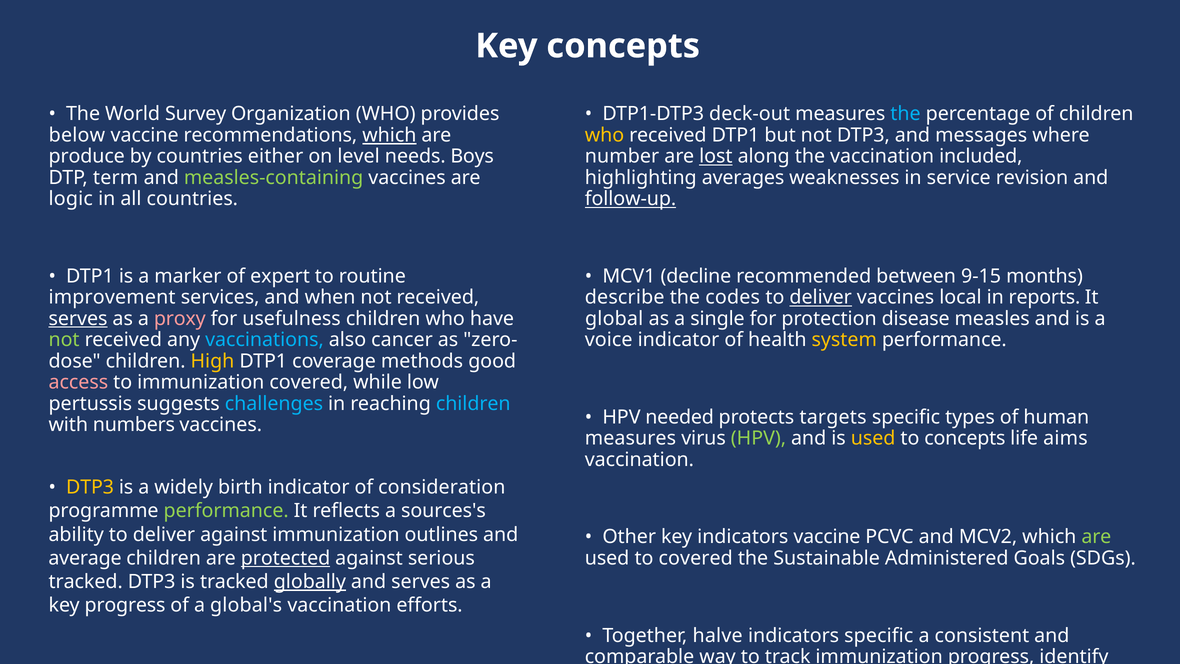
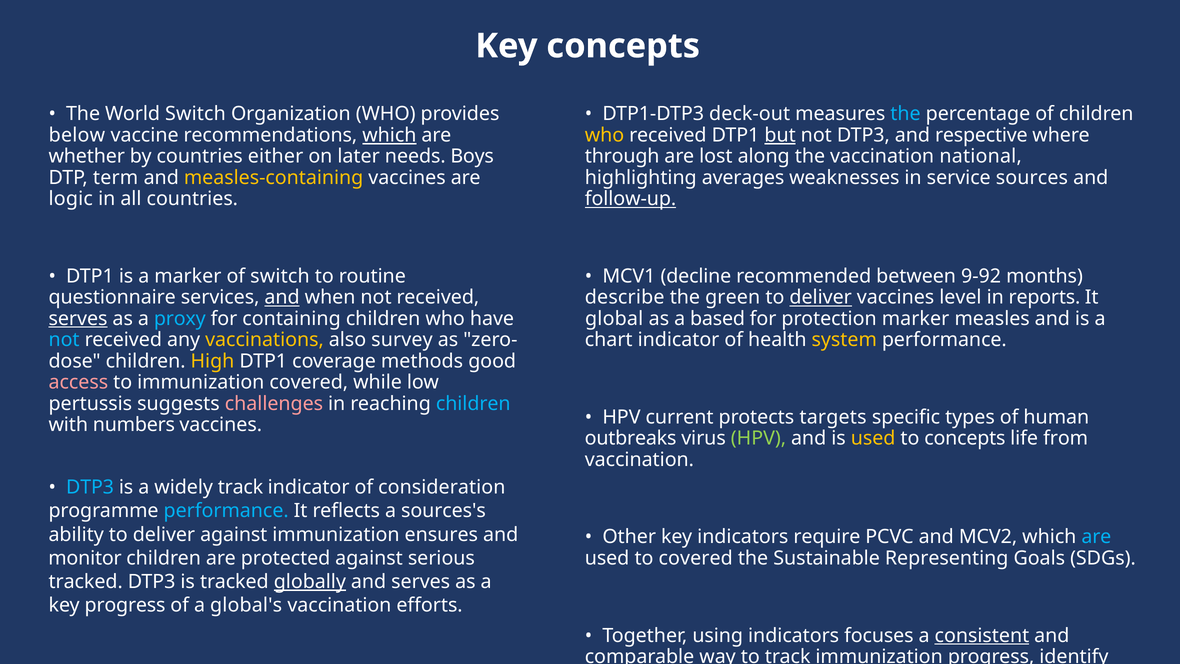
World Survey: Survey -> Switch
but underline: none -> present
messages: messages -> respective
produce: produce -> whether
level: level -> later
number: number -> through
lost underline: present -> none
included: included -> national
measles-containing colour: light green -> yellow
revision: revision -> sources
of expert: expert -> switch
9-15: 9-15 -> 9-92
improvement: improvement -> questionnaire
and at (282, 297) underline: none -> present
codes: codes -> green
local: local -> level
proxy colour: pink -> light blue
usefulness: usefulness -> containing
single: single -> based
protection disease: disease -> marker
not at (64, 340) colour: light green -> light blue
vaccinations colour: light blue -> yellow
cancer: cancer -> survey
voice: voice -> chart
challenges colour: light blue -> pink
needed: needed -> current
measures at (630, 438): measures -> outbreaks
aims: aims -> from
DTP3 at (90, 487) colour: yellow -> light blue
widely birth: birth -> track
performance at (226, 511) colour: light green -> light blue
outlines: outlines -> ensures
indicators vaccine: vaccine -> require
are at (1096, 537) colour: light green -> light blue
average at (85, 558): average -> monitor
protected underline: present -> none
Administered: Administered -> Representing
halve: halve -> using
indicators specific: specific -> focuses
consistent underline: none -> present
